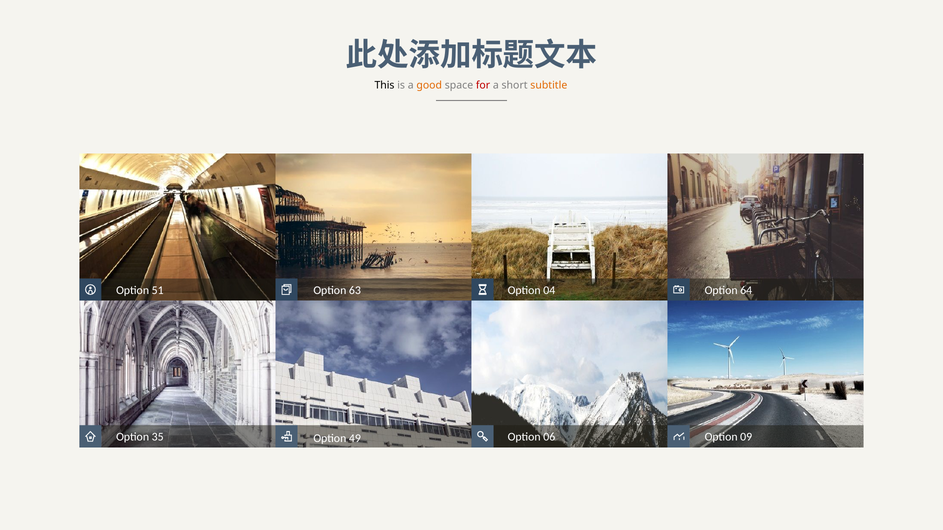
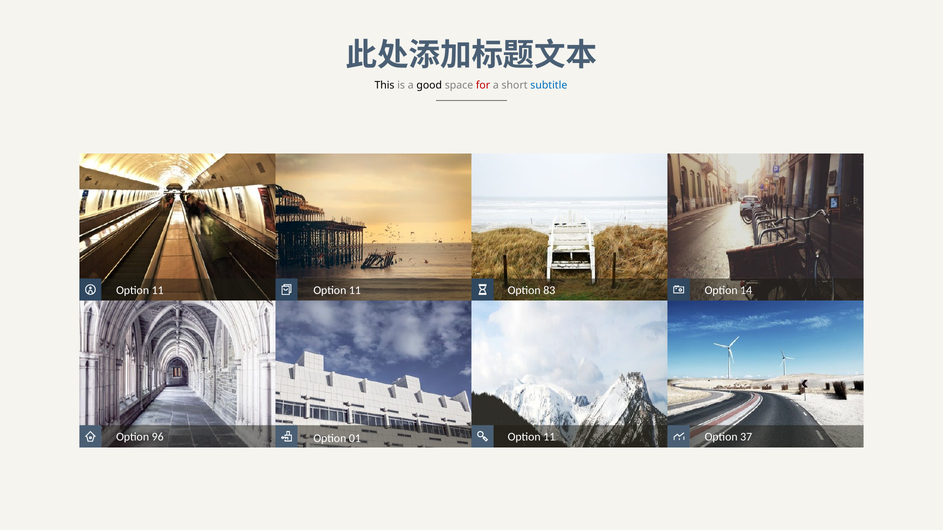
good colour: orange -> black
subtitle colour: orange -> blue
51 at (158, 291): 51 -> 11
63 at (355, 291): 63 -> 11
04: 04 -> 83
64: 64 -> 14
09: 09 -> 37
06 at (549, 437): 06 -> 11
35: 35 -> 96
49: 49 -> 01
